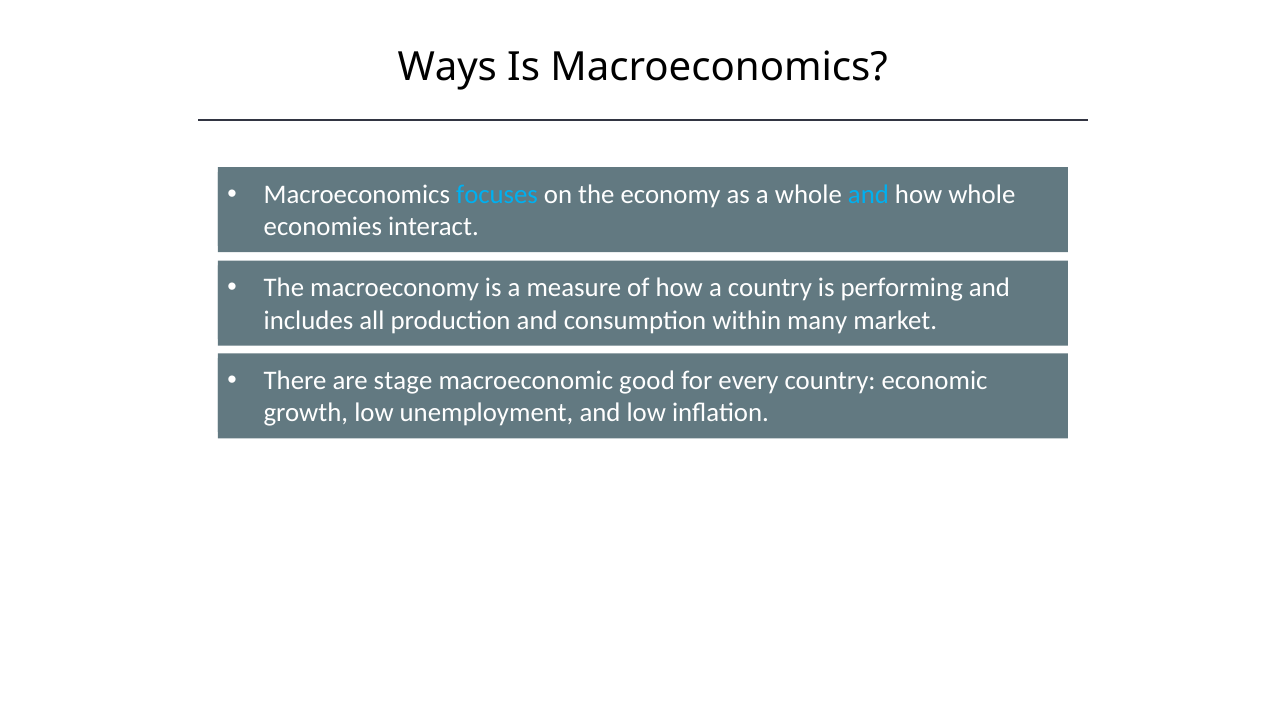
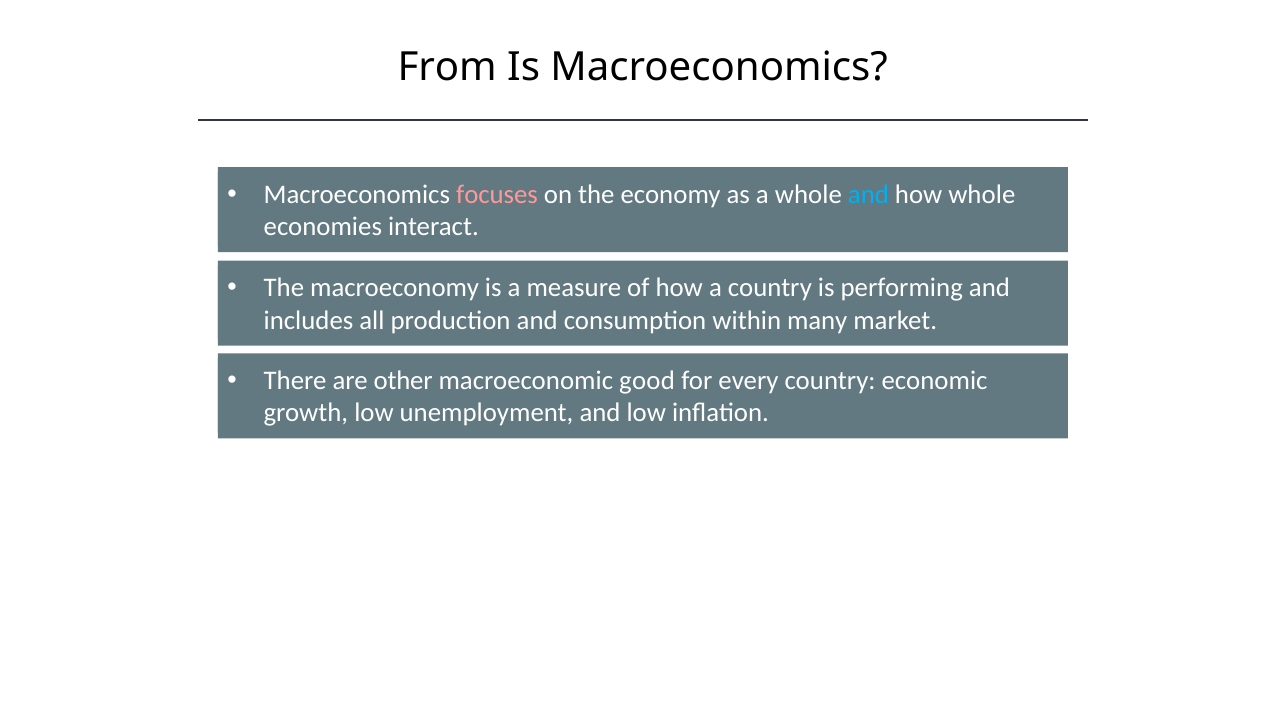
Ways: Ways -> From
focuses colour: light blue -> pink
stage: stage -> other
